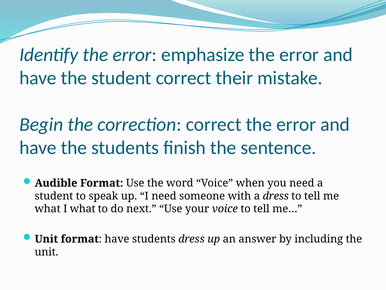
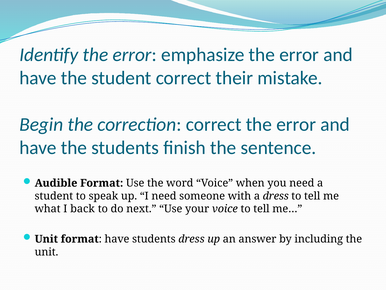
I what: what -> back
